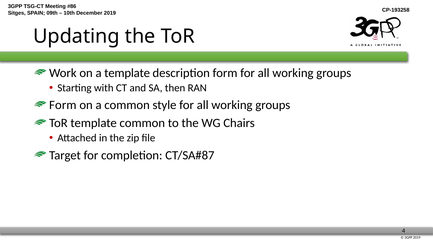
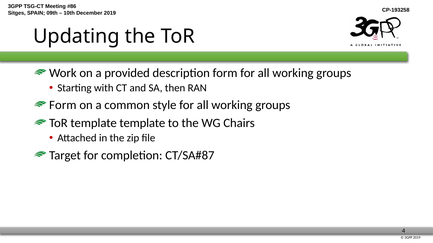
a template: template -> provided
template common: common -> template
